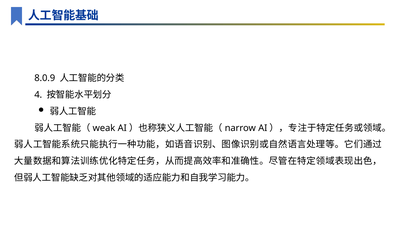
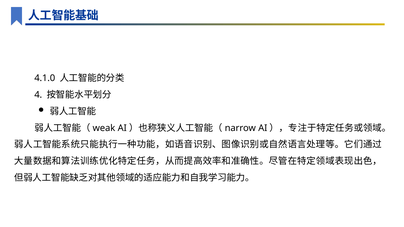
8.0.9: 8.0.9 -> 4.1.0
